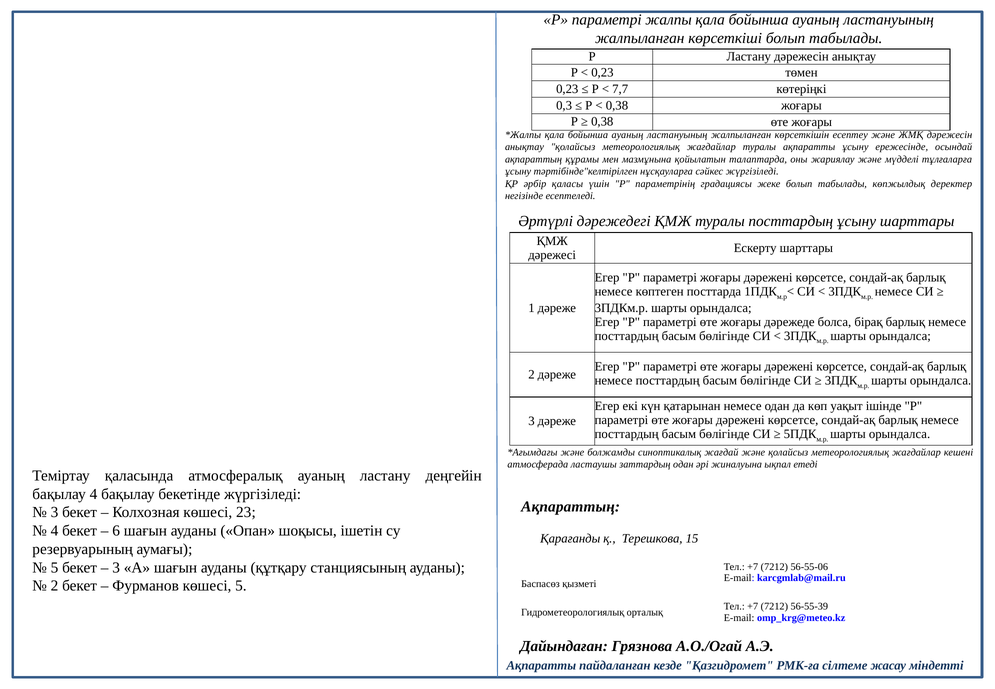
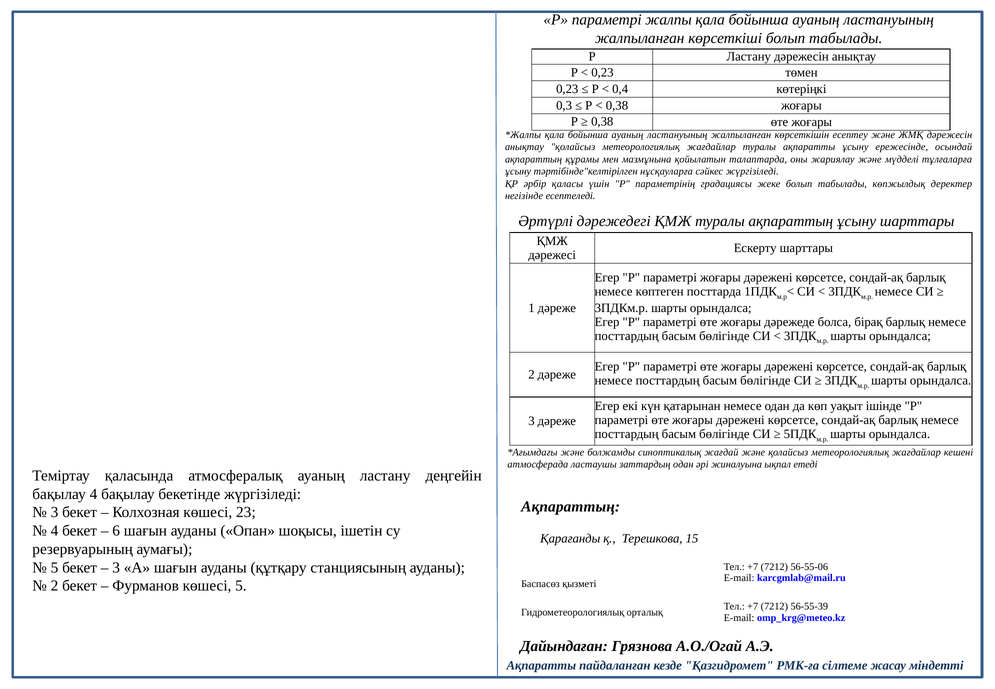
7,7: 7,7 -> 0,4
туралы посттардың: посттардың -> ақпараттың
